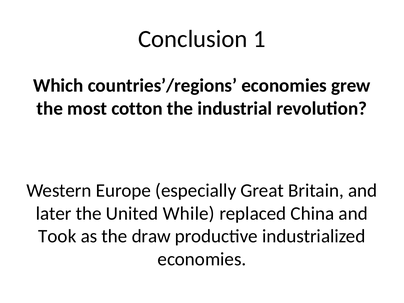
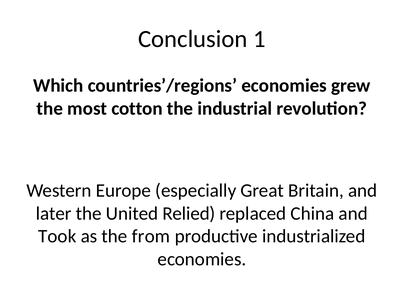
While: While -> Relied
draw: draw -> from
